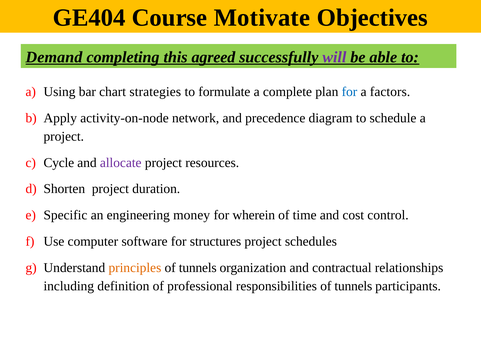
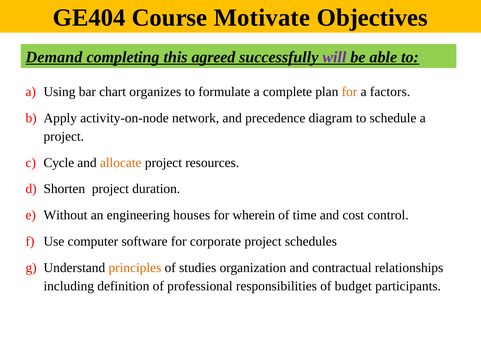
strategies: strategies -> organizes
for at (349, 92) colour: blue -> orange
allocate colour: purple -> orange
Specific: Specific -> Without
money: money -> houses
structures: structures -> corporate
tunnels at (198, 268): tunnels -> studies
responsibilities of tunnels: tunnels -> budget
